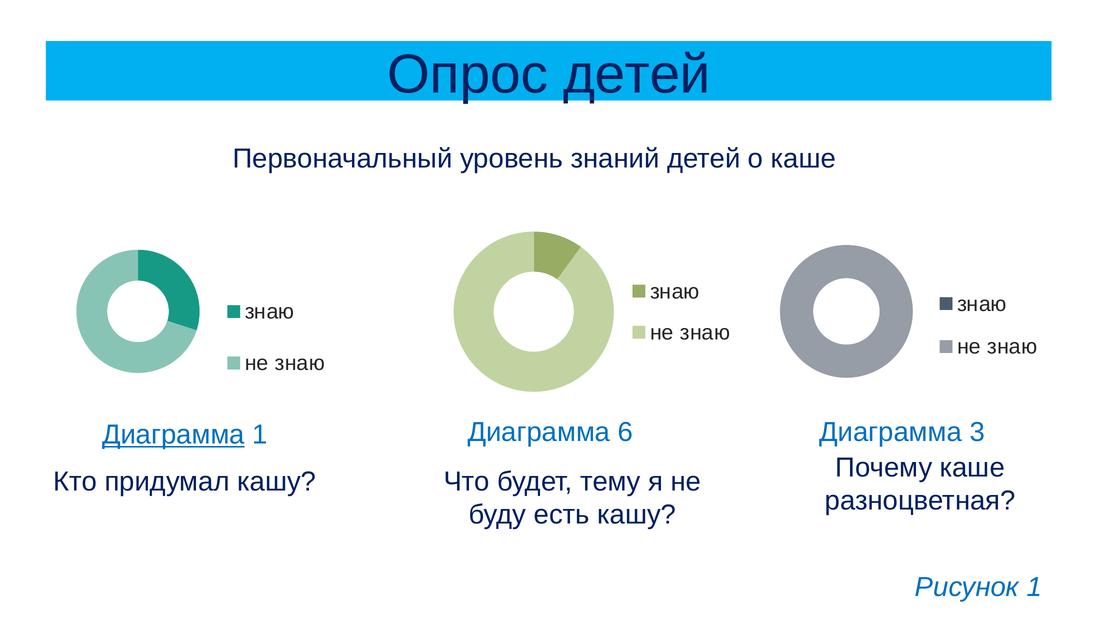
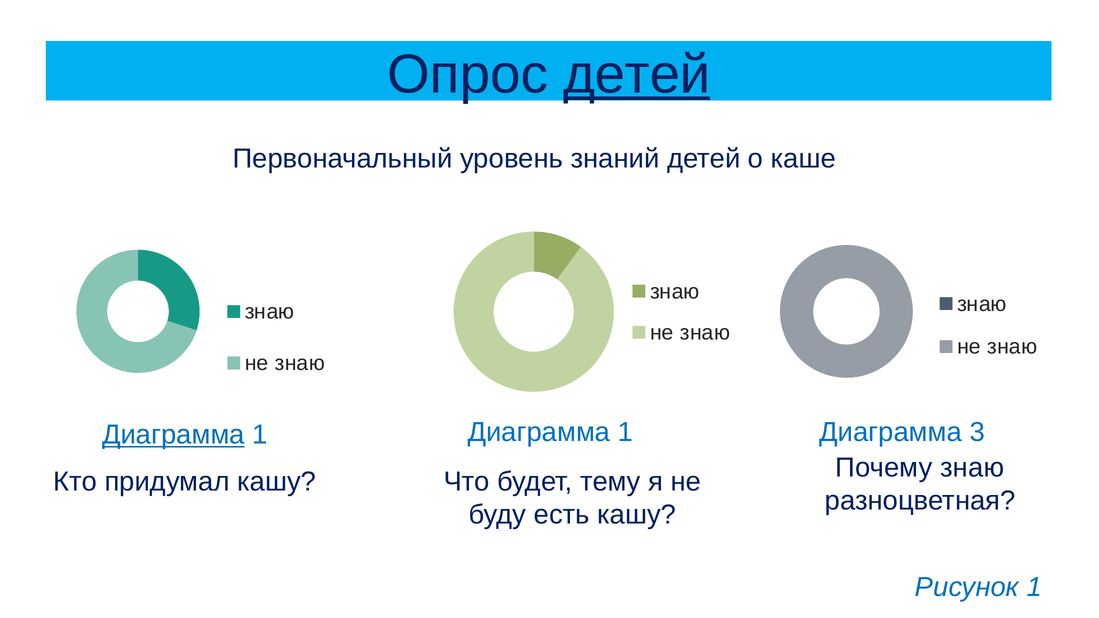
детей at (637, 75) underline: none -> present
1 Диаграмма 6: 6 -> 1
Почему каше: каше -> знаю
